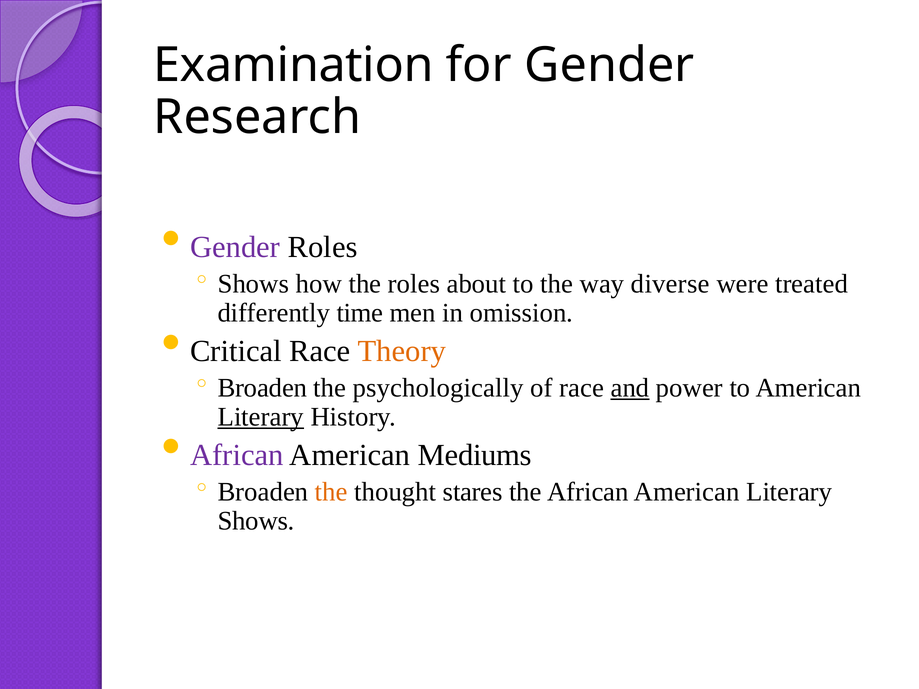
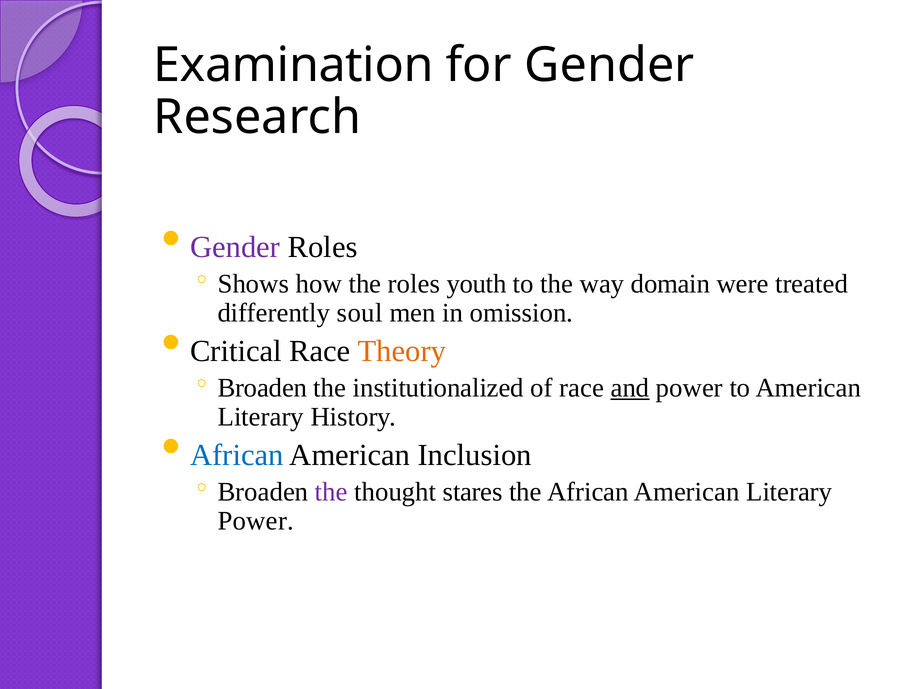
about: about -> youth
diverse: diverse -> domain
time: time -> soul
psychologically: psychologically -> institutionalized
Literary at (261, 417) underline: present -> none
African at (237, 455) colour: purple -> blue
Mediums: Mediums -> Inclusion
the at (331, 492) colour: orange -> purple
Shows at (256, 521): Shows -> Power
